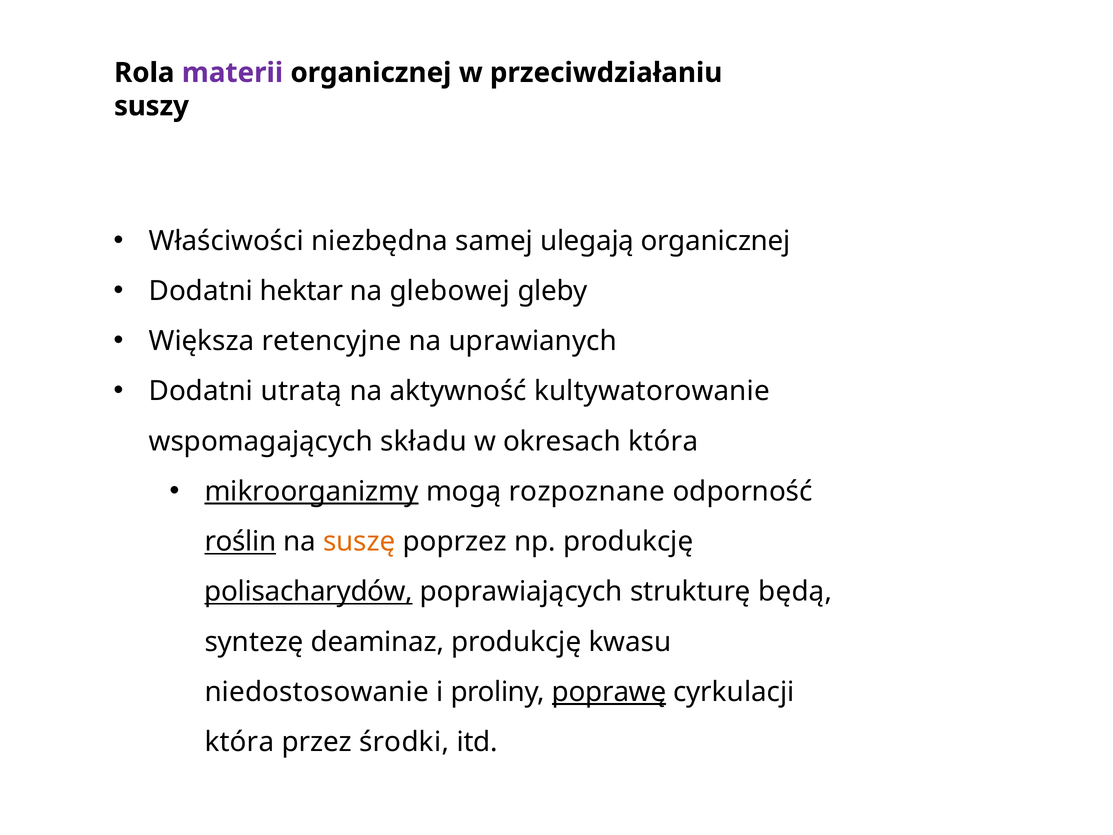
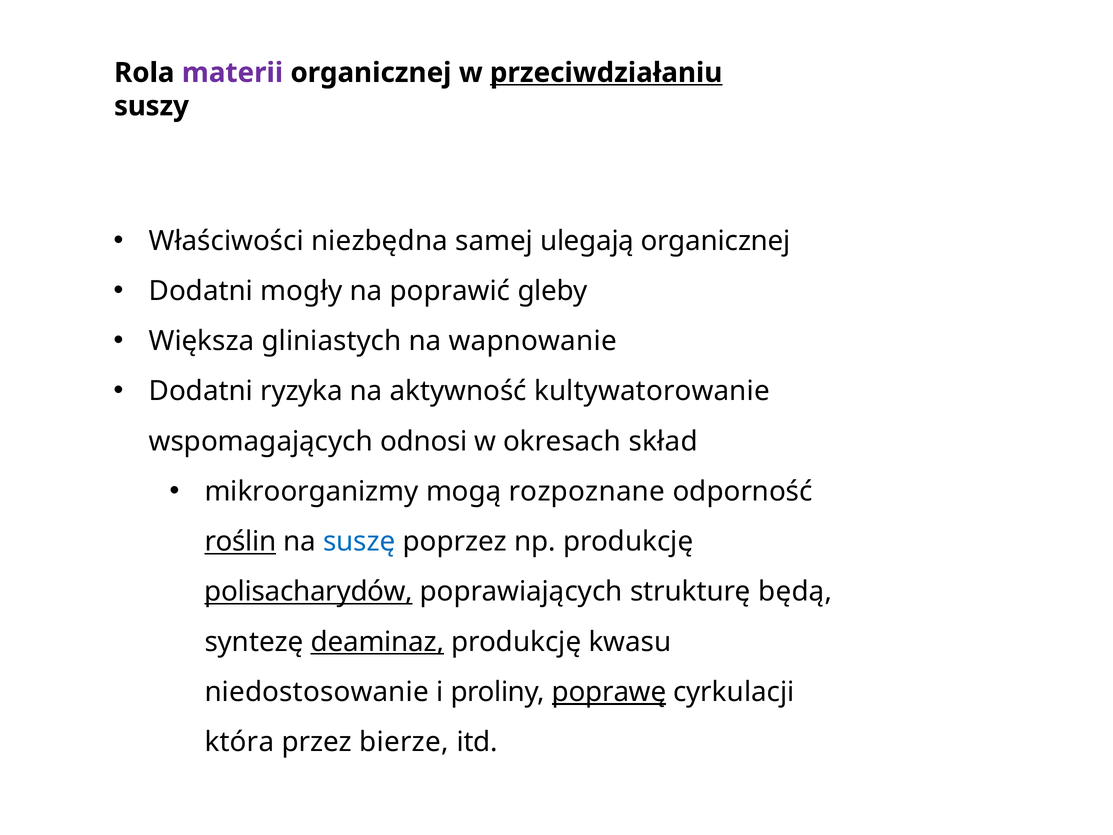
przeciwdziałaniu underline: none -> present
hektar: hektar -> mogły
glebowej: glebowej -> poprawić
retencyjne: retencyjne -> gliniastych
uprawianych: uprawianych -> wapnowanie
utratą: utratą -> ryzyka
składu: składu -> odnosi
okresach która: która -> skład
mikroorganizmy underline: present -> none
suszę colour: orange -> blue
deaminaz underline: none -> present
środki: środki -> bierze
